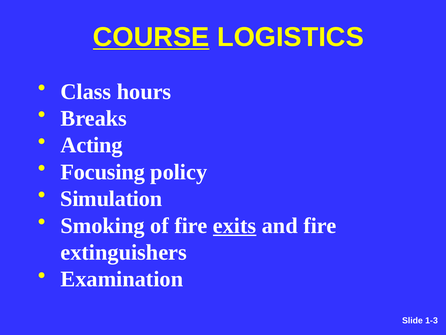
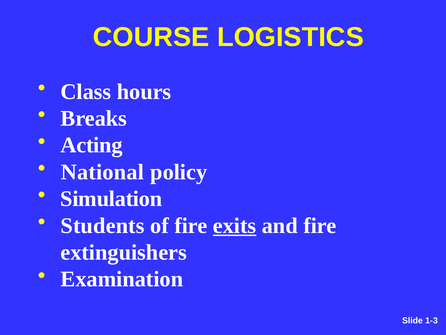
COURSE underline: present -> none
Focusing: Focusing -> National
Smoking: Smoking -> Students
